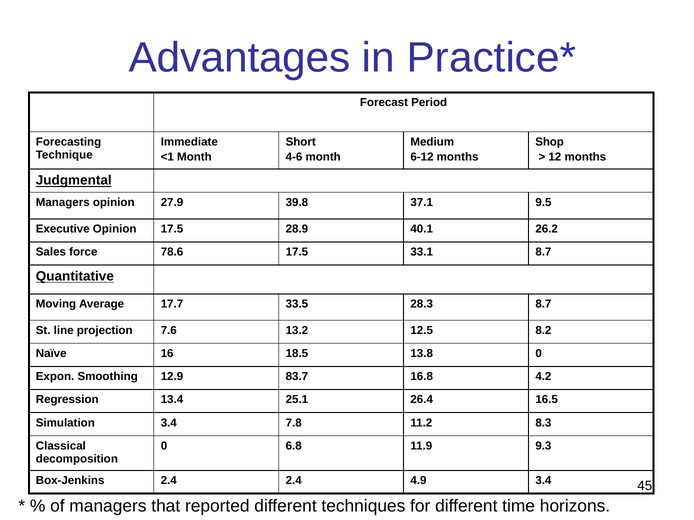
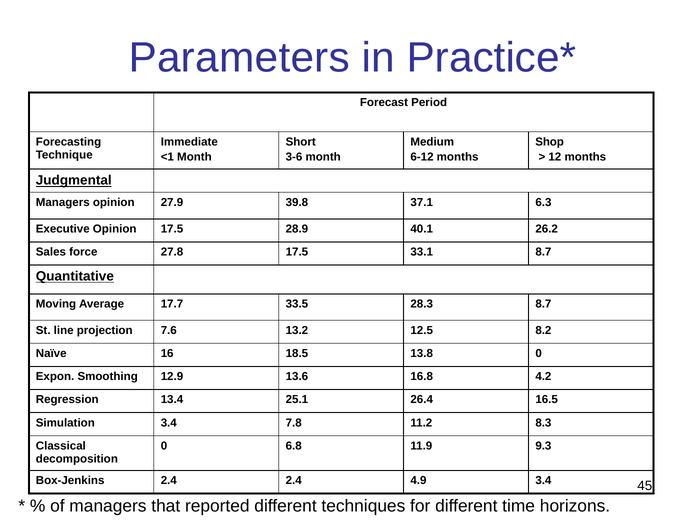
Advantages: Advantages -> Parameters
4-6: 4-6 -> 3-6
9.5: 9.5 -> 6.3
78.6: 78.6 -> 27.8
83.7: 83.7 -> 13.6
